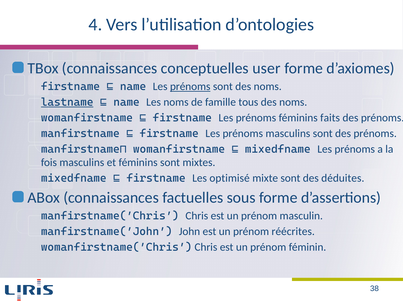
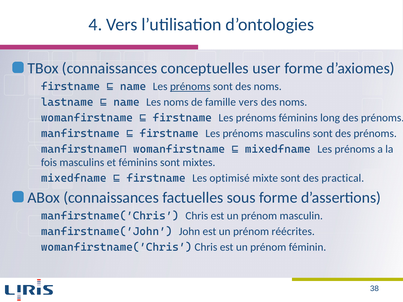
lastname underline: present -> none
famille tous: tous -> vers
faits: faits -> long
déduites: déduites -> practical
